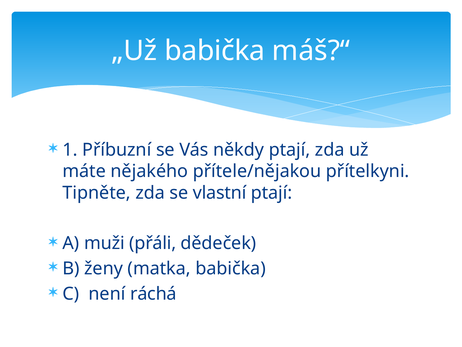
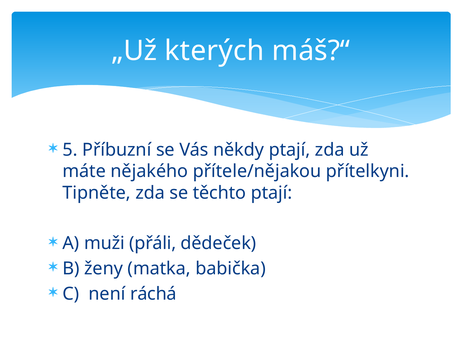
„Už babička: babička -> kterých
1: 1 -> 5
vlastní: vlastní -> těchto
